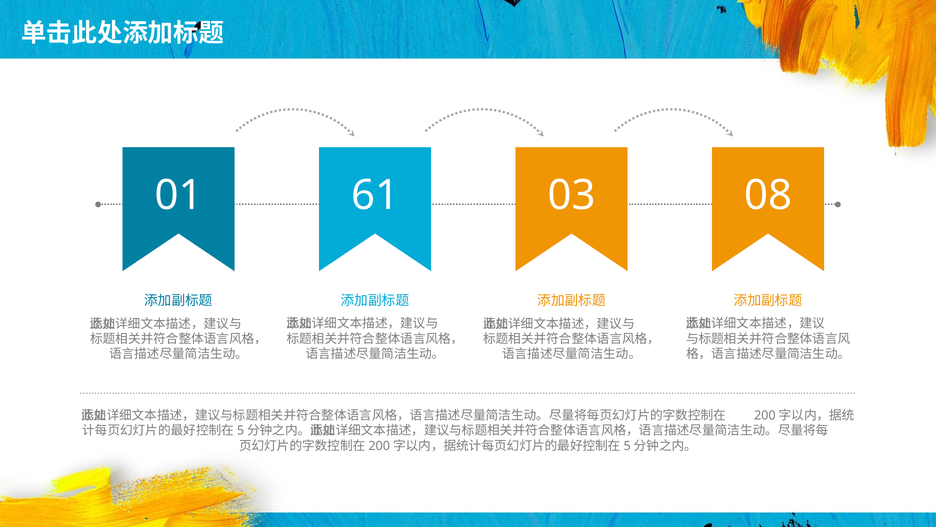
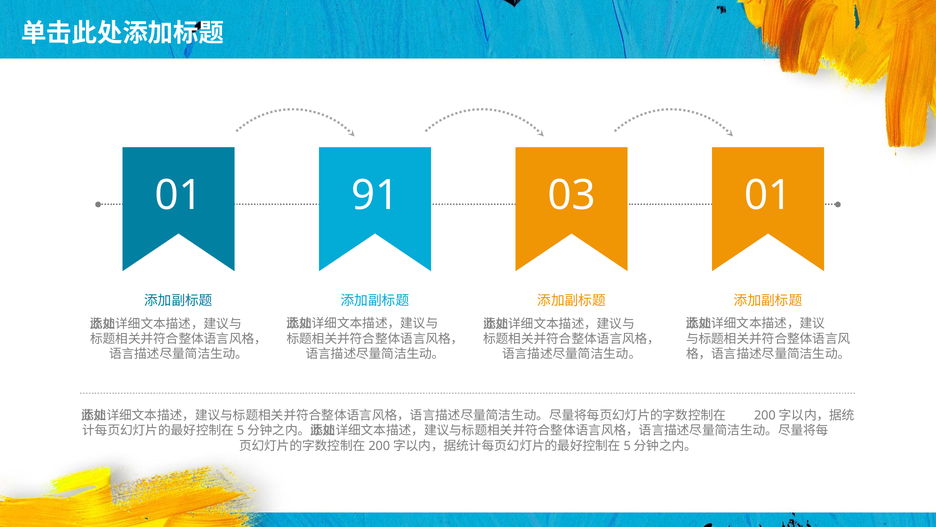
61: 61 -> 91
03 08: 08 -> 01
